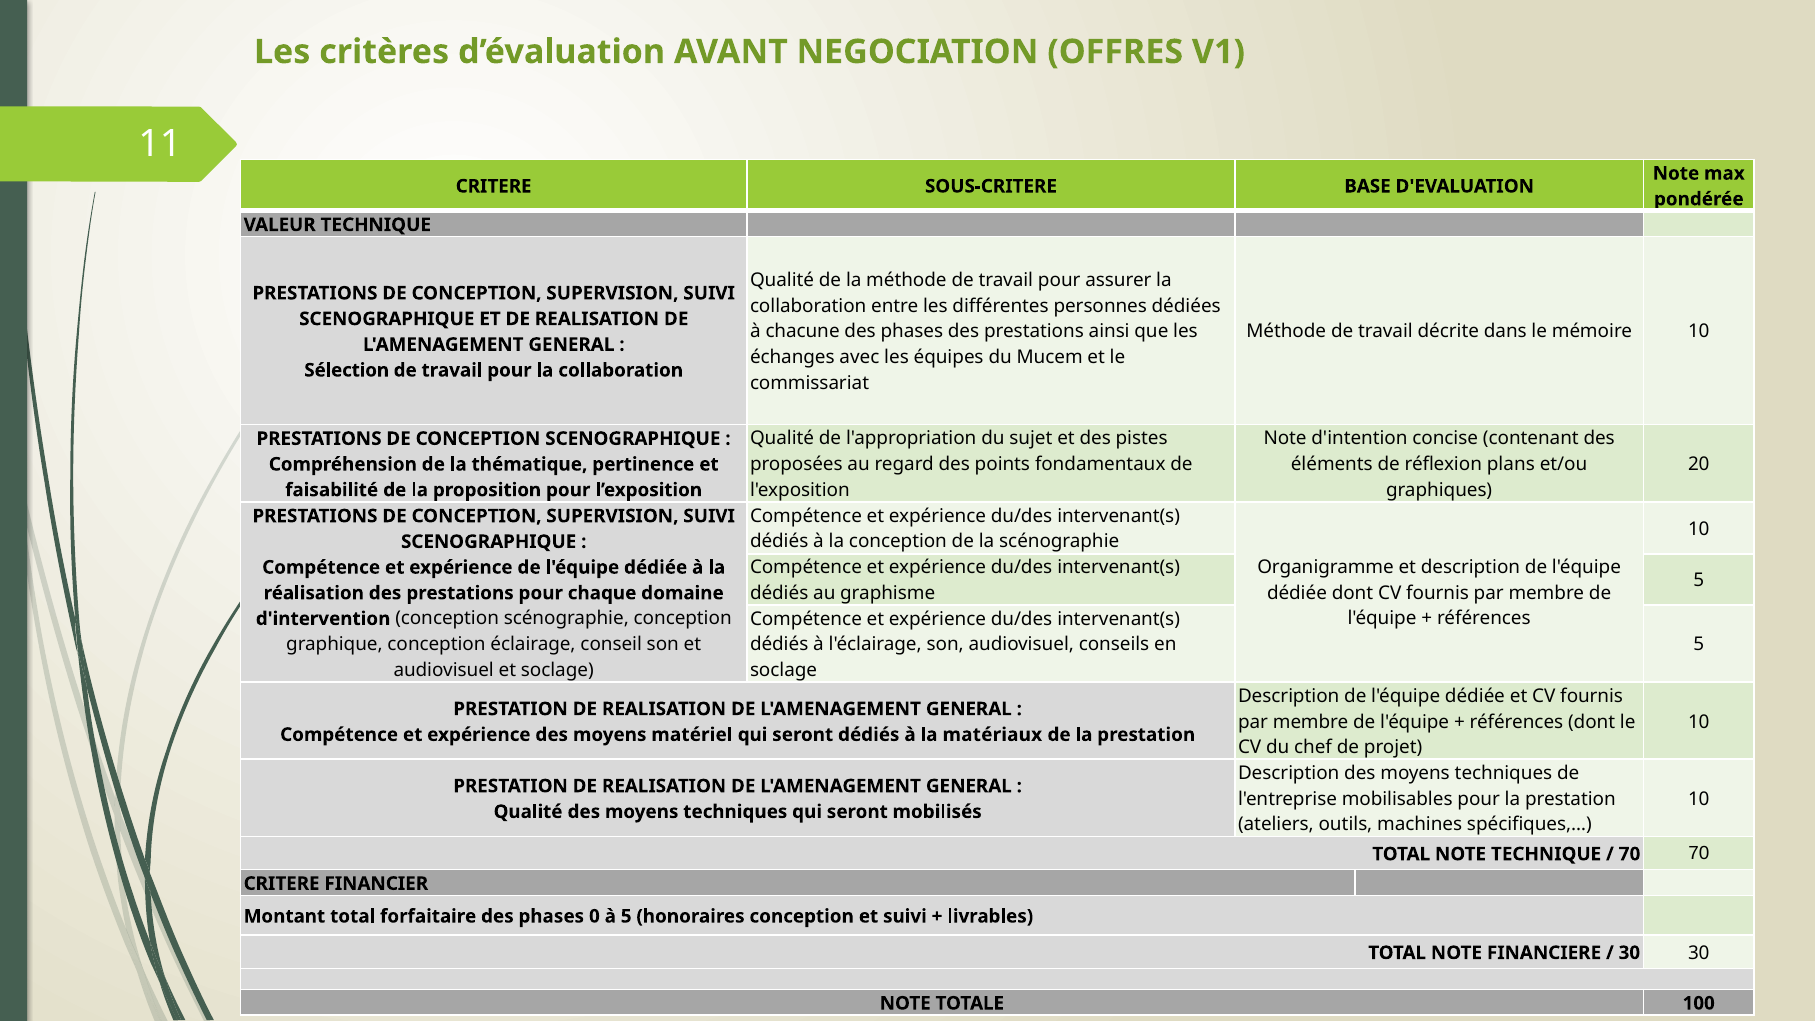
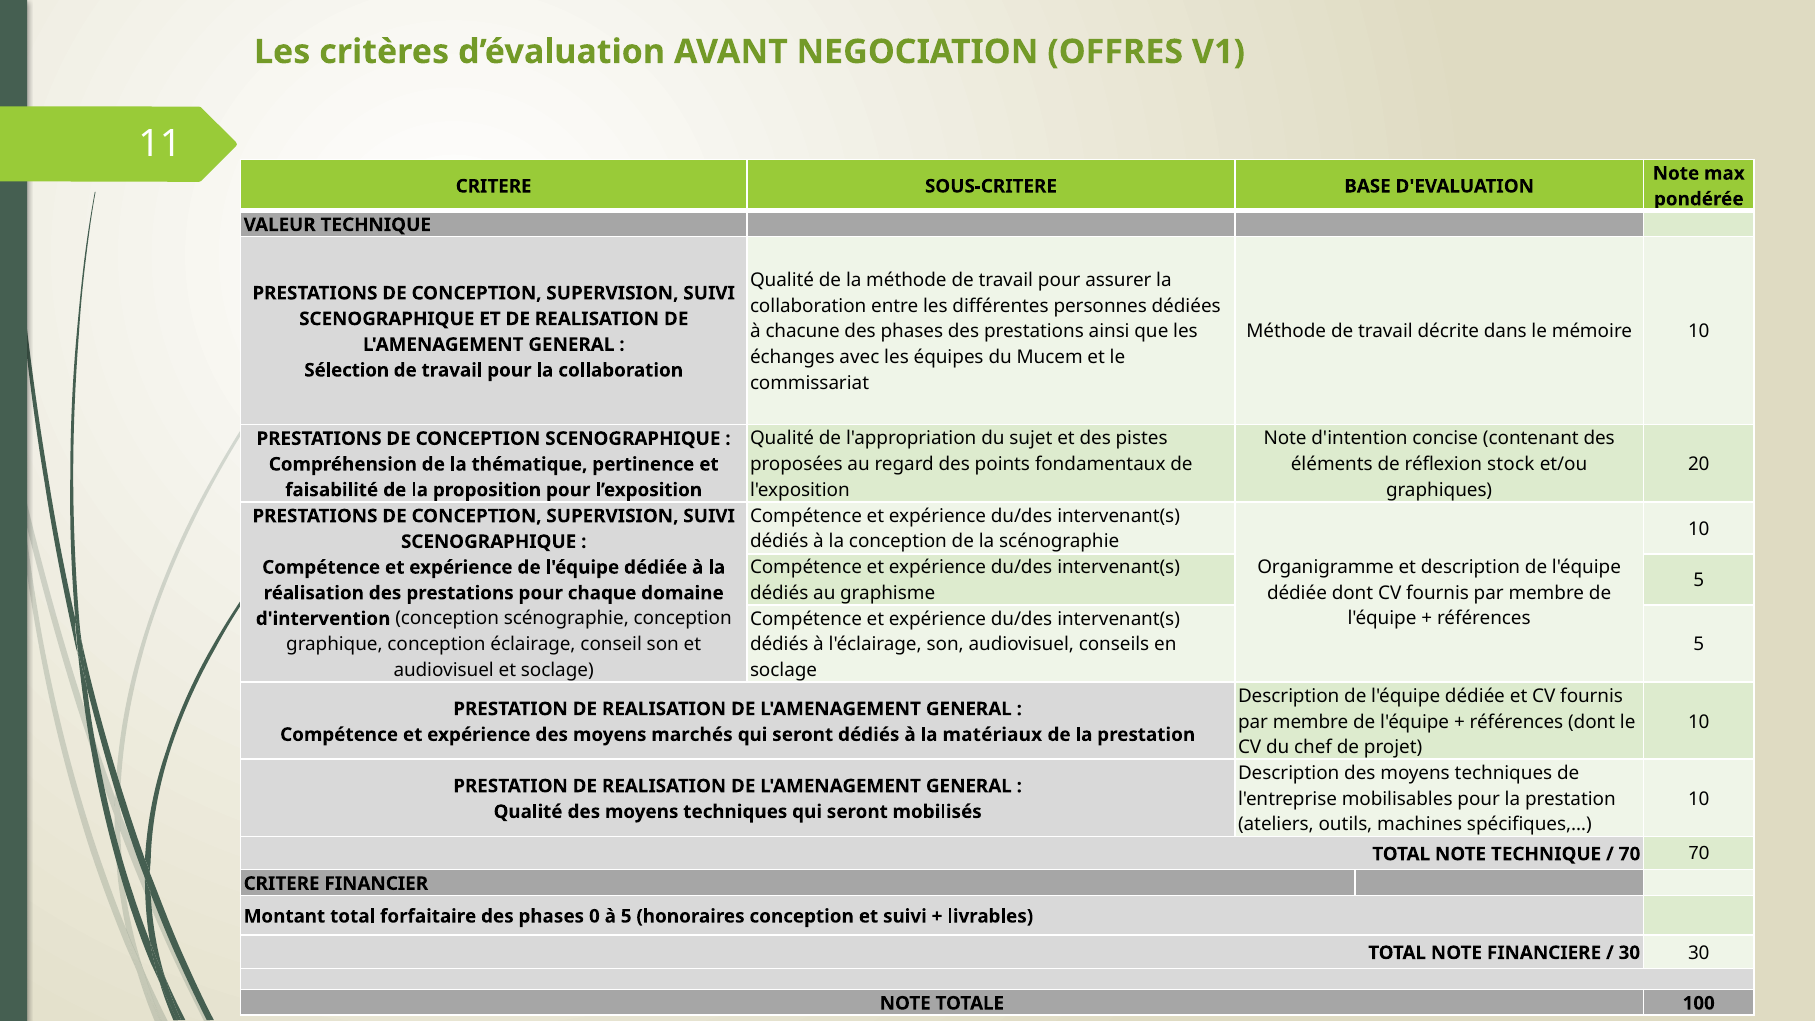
plans: plans -> stock
matériel: matériel -> marchés
